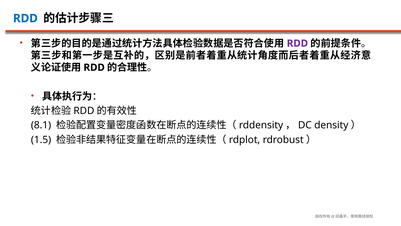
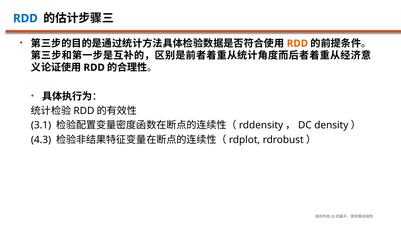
RDD at (297, 43) colour: purple -> orange
8.1: 8.1 -> 3.1
1.5: 1.5 -> 4.3
